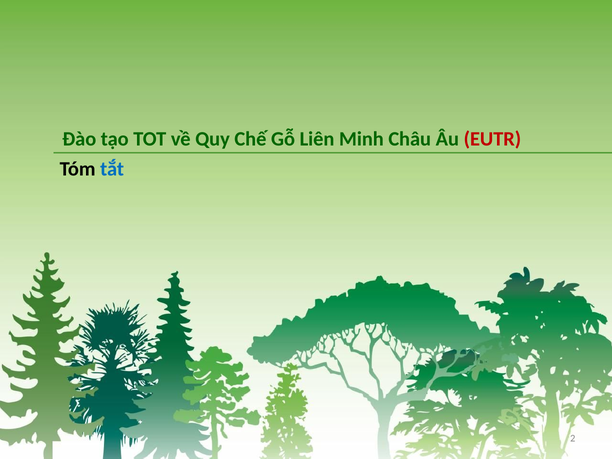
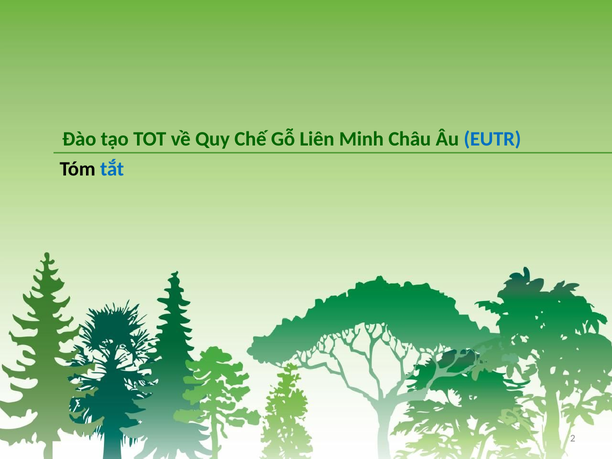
EUTR colour: red -> blue
